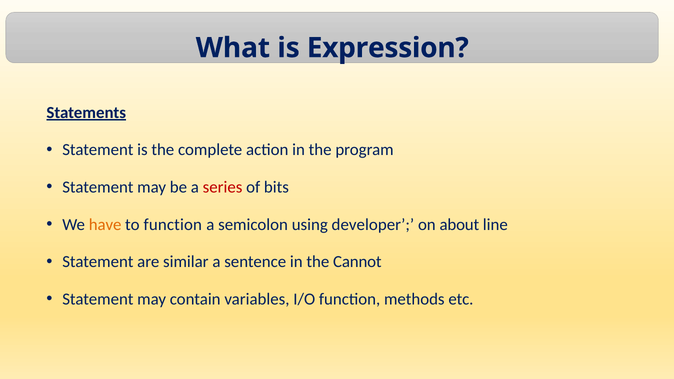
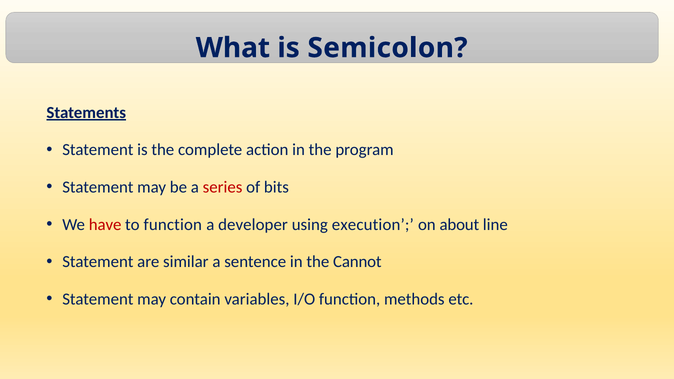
Expression: Expression -> Semicolon
have colour: orange -> red
semicolon: semicolon -> developer
developer: developer -> execution
